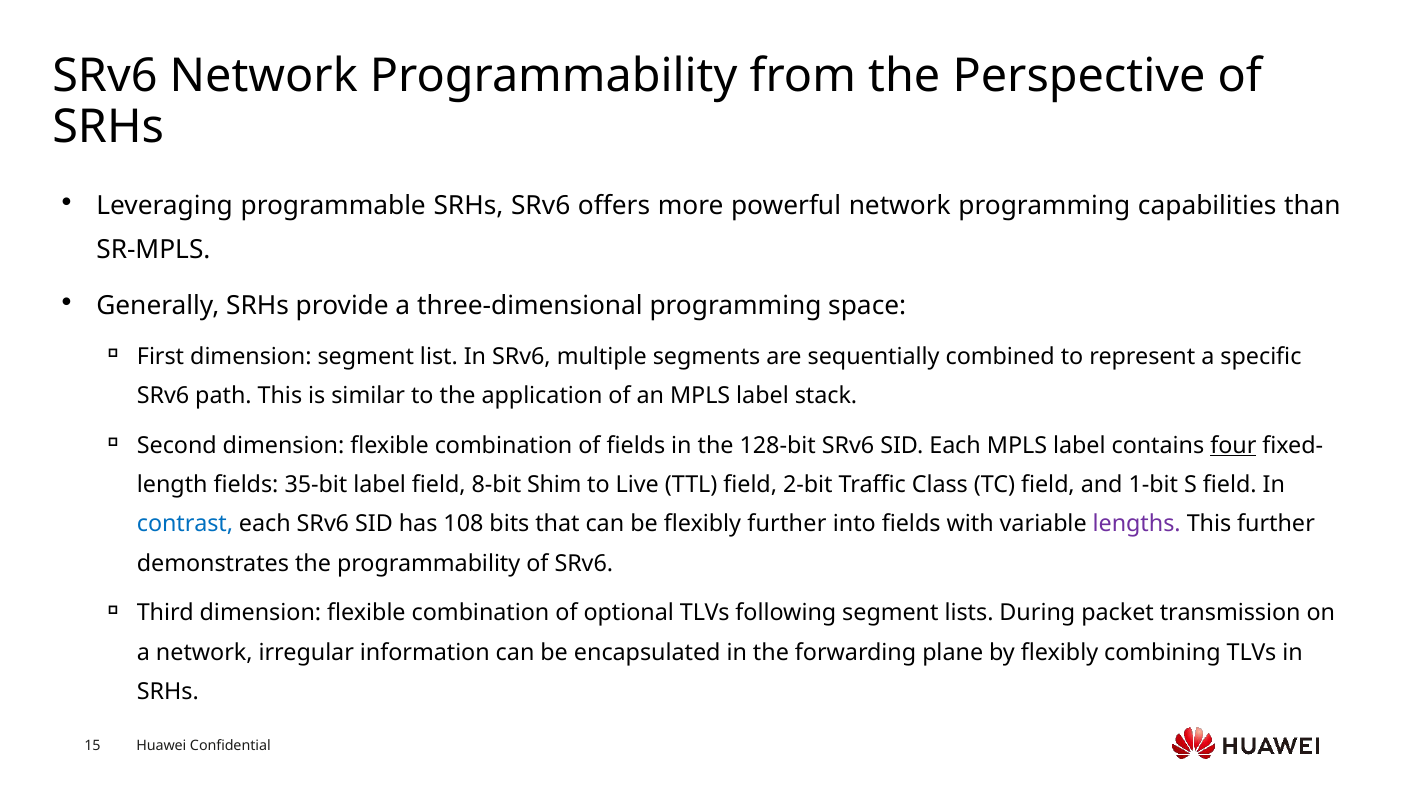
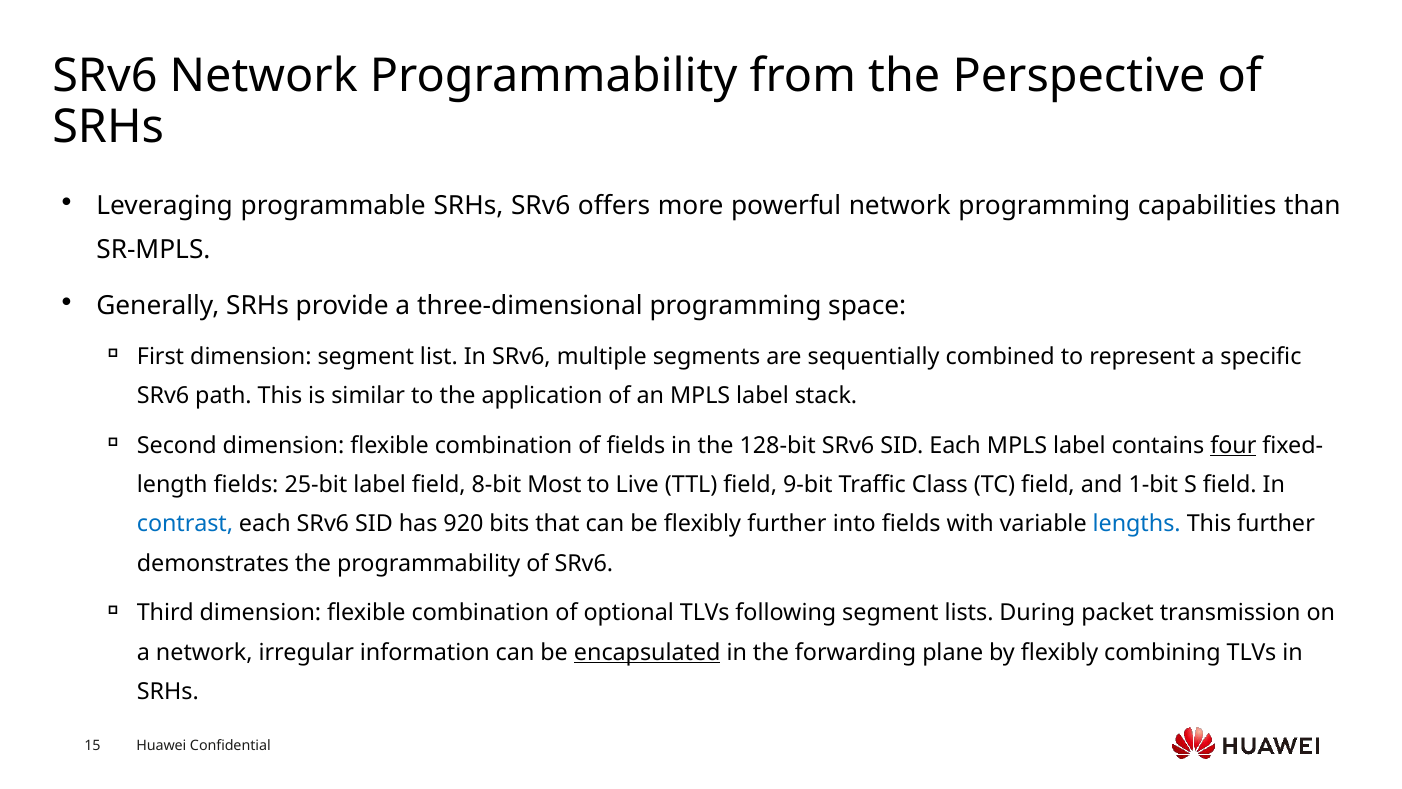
35-bit: 35-bit -> 25-bit
Shim: Shim -> Most
2-bit: 2-bit -> 9-bit
108: 108 -> 920
lengths colour: purple -> blue
encapsulated underline: none -> present
